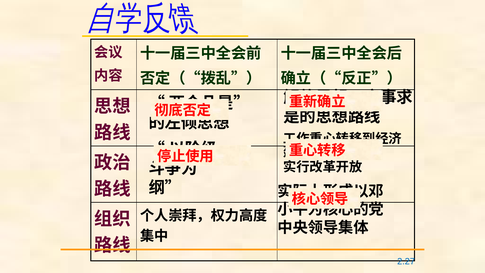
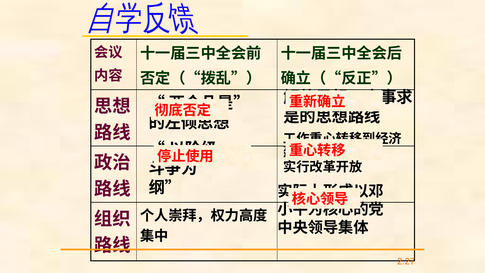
2.27 colour: blue -> orange
